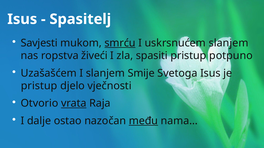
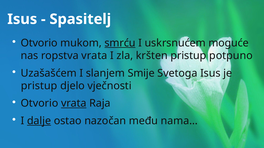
Savjesti at (39, 43): Savjesti -> Otvorio
uskrsnućem slanjem: slanjem -> moguće
ropstva živeći: živeći -> vrata
spasiti: spasiti -> kršten
dalje underline: none -> present
među underline: present -> none
